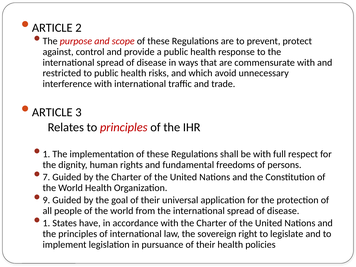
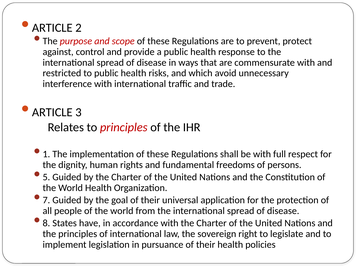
7: 7 -> 5
9: 9 -> 7
1 at (46, 223): 1 -> 8
